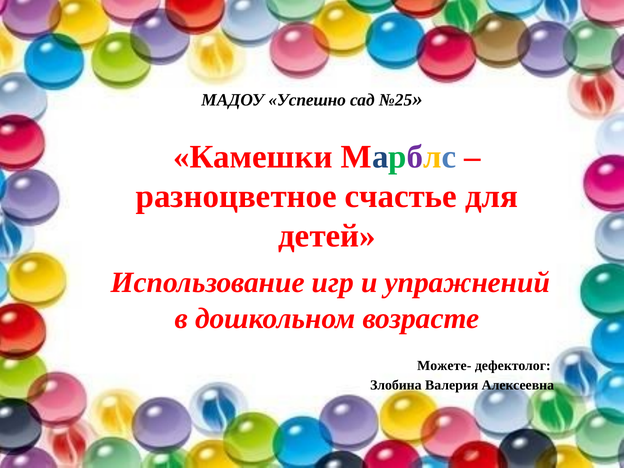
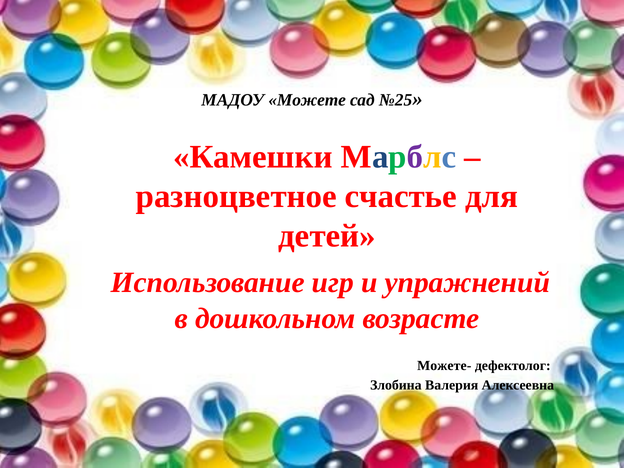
Успешно: Успешно -> Можете
